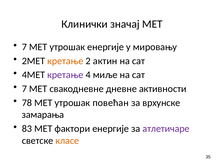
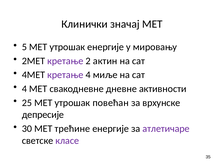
7 at (24, 47): 7 -> 5
кретање at (65, 61) colour: orange -> purple
7 at (24, 89): 7 -> 4
78: 78 -> 25
замарања: замарања -> депресије
83: 83 -> 30
фактори: фактори -> трећине
класе colour: orange -> purple
